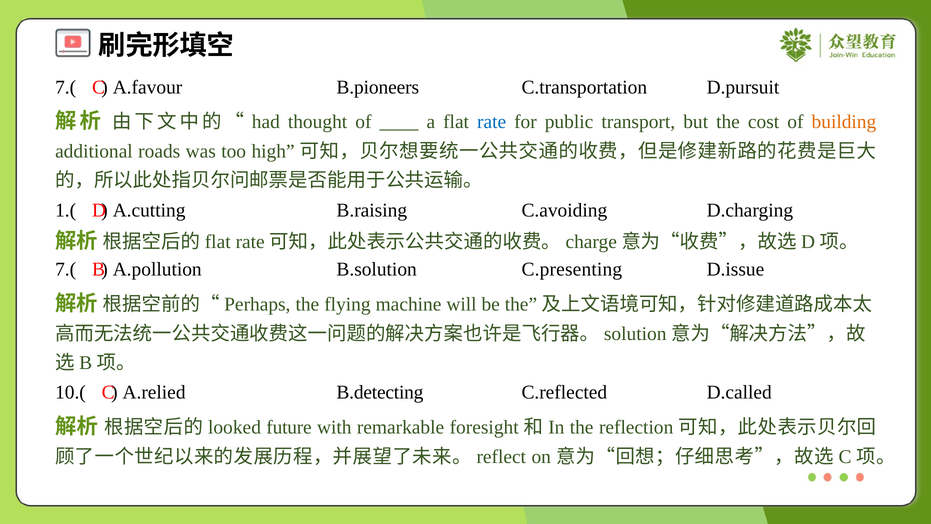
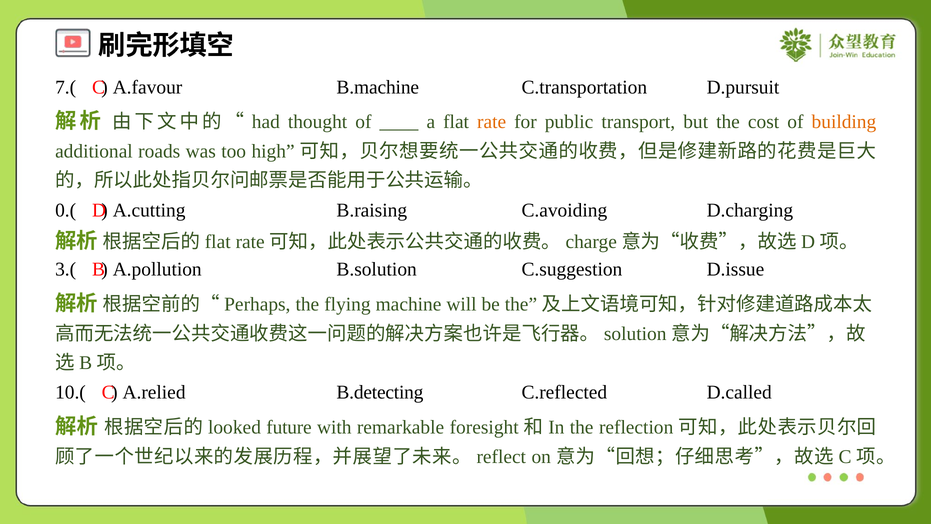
B.pioneers: B.pioneers -> B.machine
rate colour: blue -> orange
1.(: 1.( -> 0.(
7.( at (66, 269): 7.( -> 3.(
C.presenting: C.presenting -> C.suggestion
